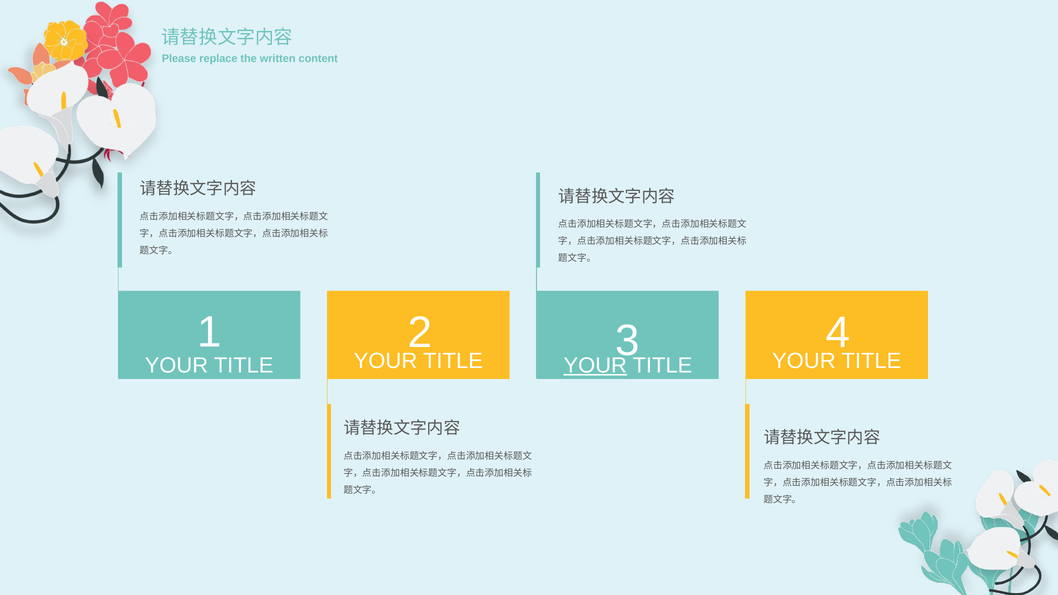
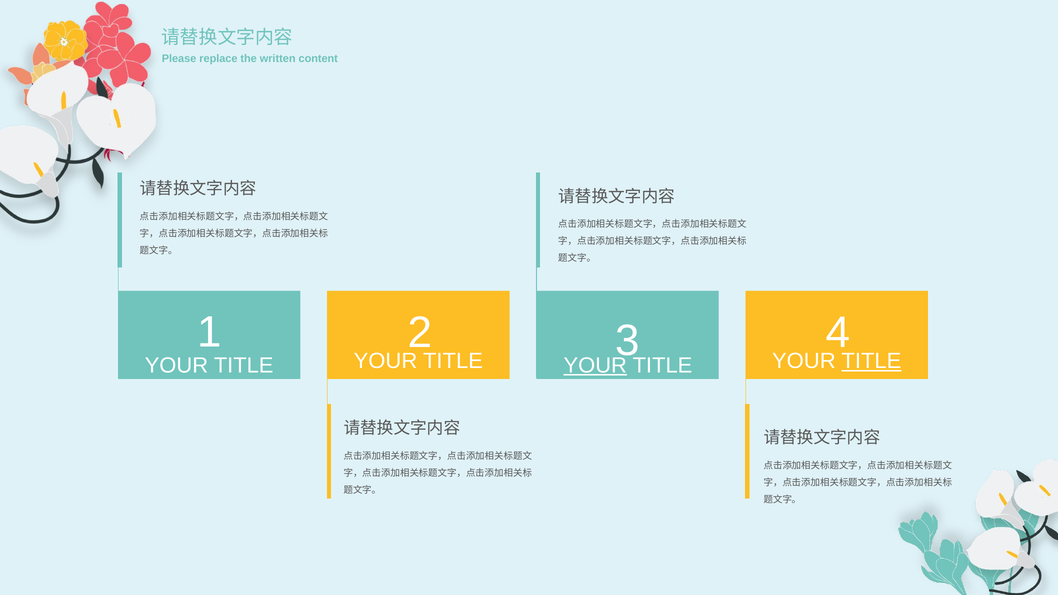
TITLE at (871, 361) underline: none -> present
